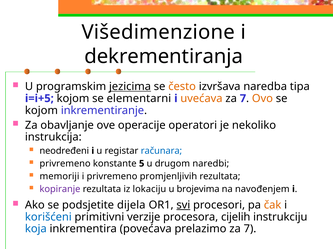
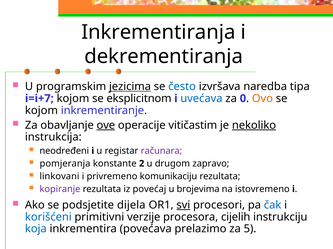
Višedimenzione: Višedimenzione -> Inkrementiranja
često colour: orange -> blue
i=i+5: i=i+5 -> i=i+7
elementarni: elementarni -> eksplicitnom
uvećava colour: orange -> blue
7 at (243, 99): 7 -> 0
ove underline: none -> present
operatori: operatori -> vitičastim
nekoliko underline: none -> present
računara colour: blue -> purple
privremeno at (65, 164): privremeno -> pomjeranja
5: 5 -> 2
naredbi: naredbi -> zapravo
memoriji: memoriji -> linkovani
promjenljivih: promjenljivih -> komunikaciju
lokaciju: lokaciju -> povećaj
navođenjem: navođenjem -> istovremeno
čak colour: orange -> blue
7 at (250, 229): 7 -> 5
